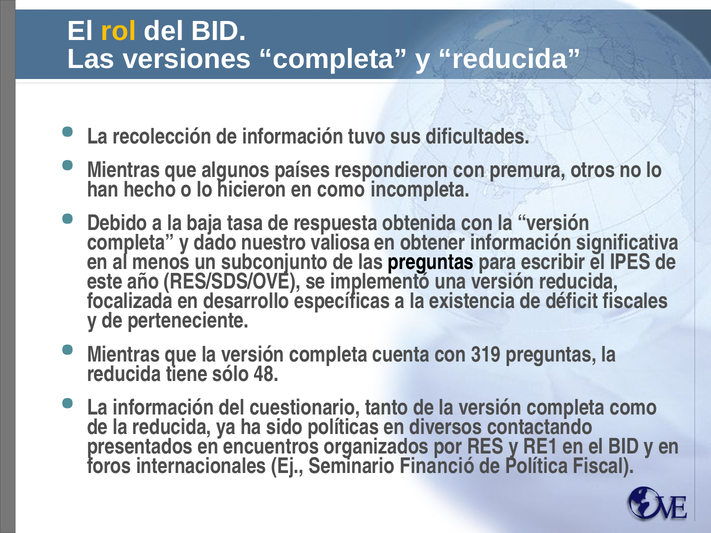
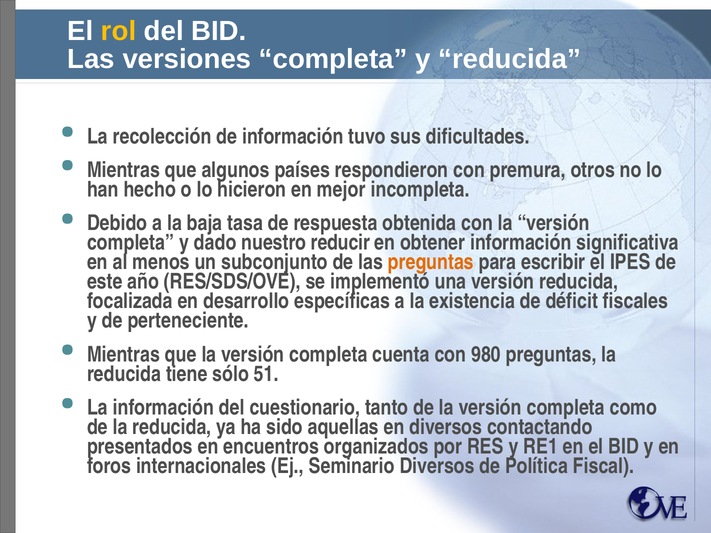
en como: como -> mejor
valiosa: valiosa -> reducir
preguntas at (431, 262) colour: black -> orange
319: 319 -> 980
48: 48 -> 51
políticas: políticas -> aquellas
Seminario Financió: Financió -> Diversos
